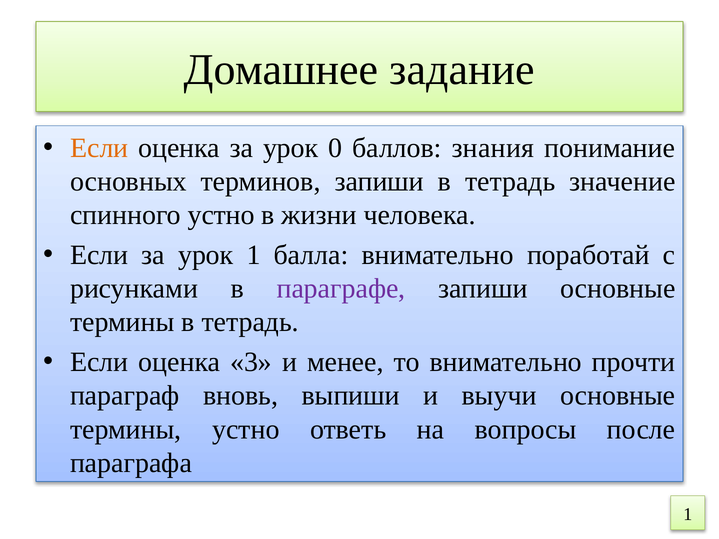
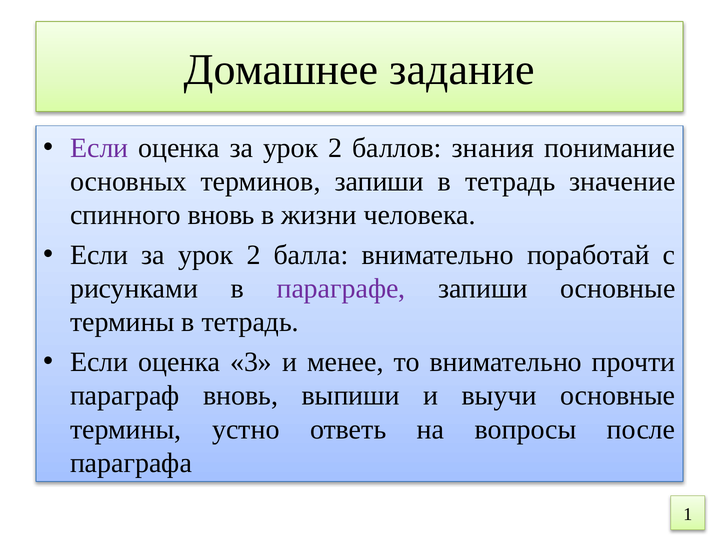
Если at (99, 148) colour: orange -> purple
оценка за урок 0: 0 -> 2
спинного устно: устно -> вновь
Если за урок 1: 1 -> 2
